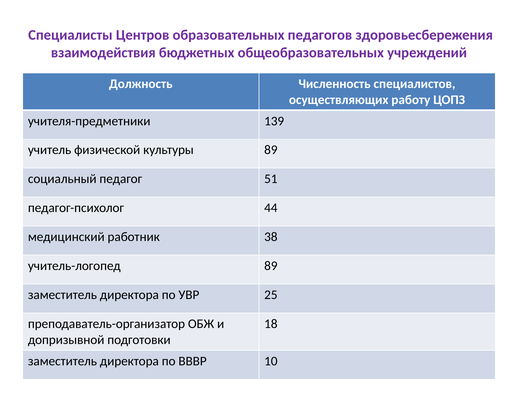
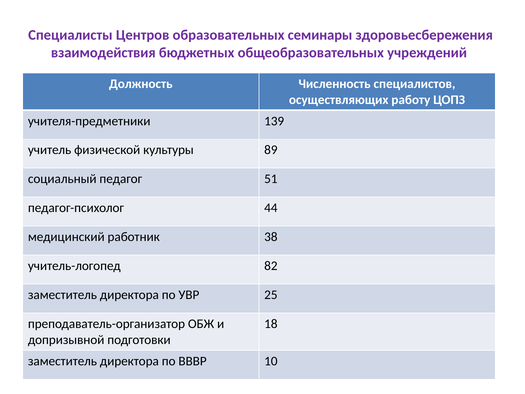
педагогов: педагогов -> семинары
учитель-логопед 89: 89 -> 82
